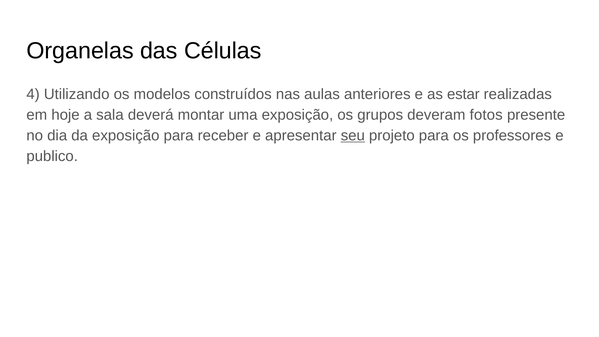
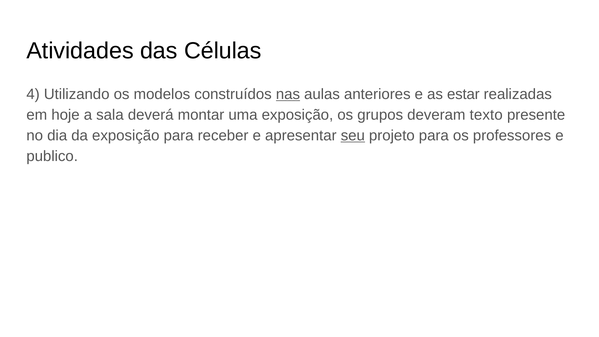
Organelas: Organelas -> Atividades
nas underline: none -> present
fotos: fotos -> texto
